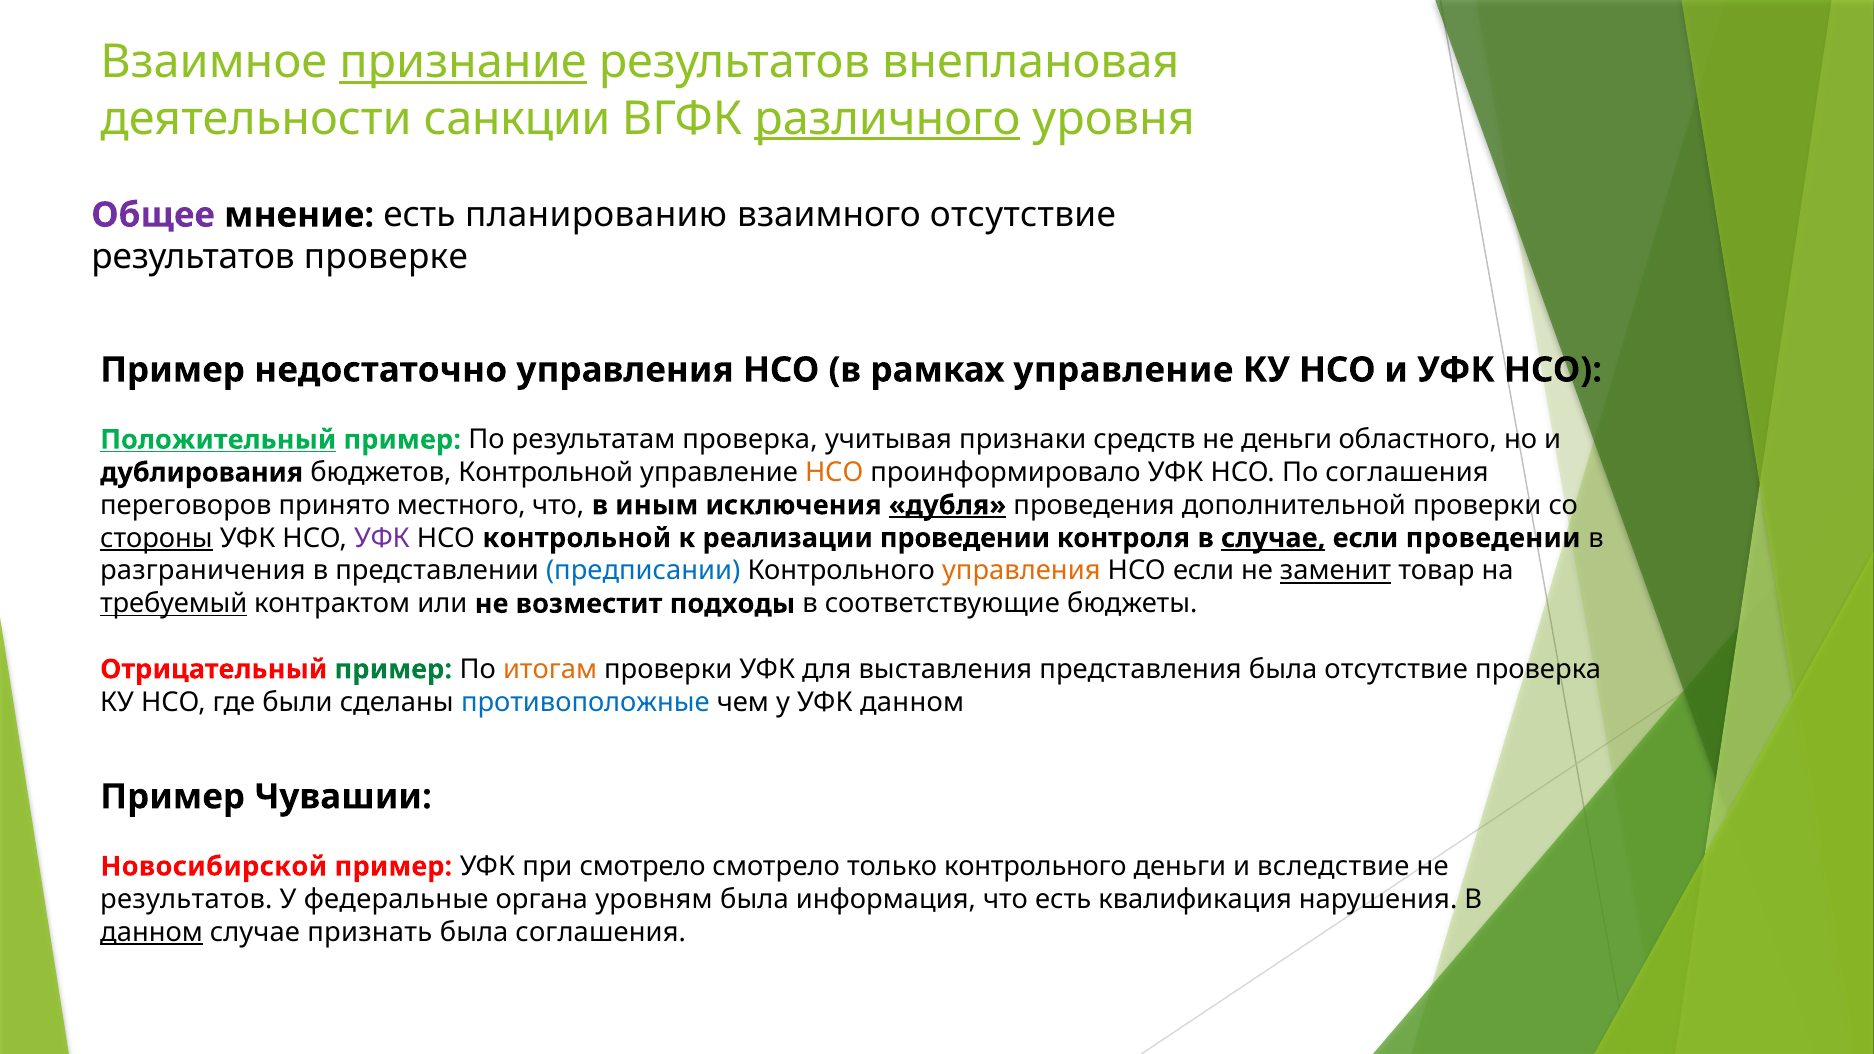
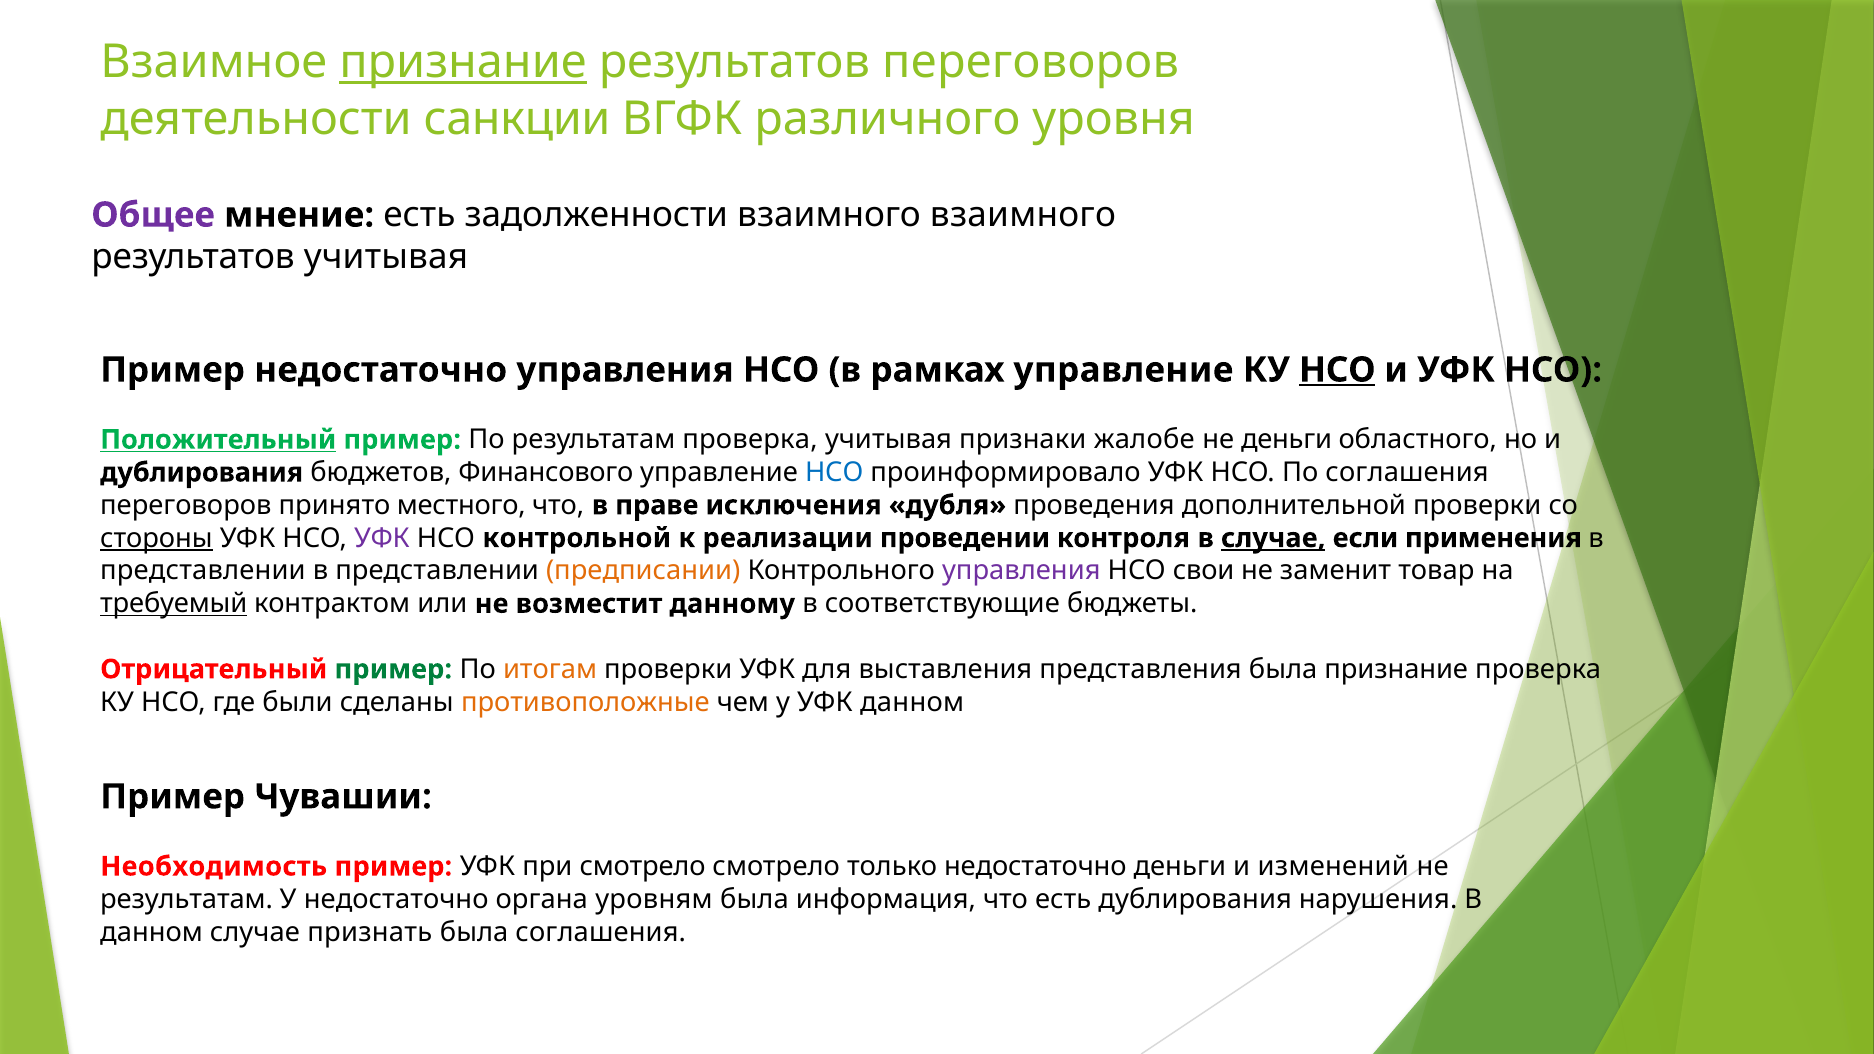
результатов внеплановая: внеплановая -> переговоров
различного underline: present -> none
планированию: планированию -> задолженности
взаимного отсутствие: отсутствие -> взаимного
результатов проверке: проверке -> учитывая
НСО at (1337, 370) underline: none -> present
средств: средств -> жалобе
бюджетов Контрольной: Контрольной -> Финансового
НСО at (834, 473) colour: orange -> blue
иным: иным -> праве
дубля underline: present -> none
если проведении: проведении -> применения
разграничения at (203, 571): разграничения -> представлении
предписании colour: blue -> orange
управления at (1021, 571) colour: orange -> purple
НСО если: если -> свои
заменит underline: present -> none
подходы: подходы -> данному
была отсутствие: отсутствие -> признание
противоположные colour: blue -> orange
Новосибирской: Новосибирской -> Необходимость
только контрольного: контрольного -> недостаточно
вследствие: вследствие -> изменений
результатов at (186, 899): результатов -> результатам
У федеральные: федеральные -> недостаточно
есть квалификация: квалификация -> дублирования
данном at (152, 932) underline: present -> none
